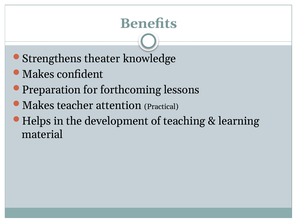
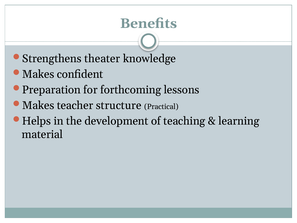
attention: attention -> structure
